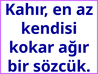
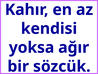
kokar: kokar -> yoksa
